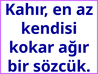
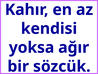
kokar: kokar -> yoksa
